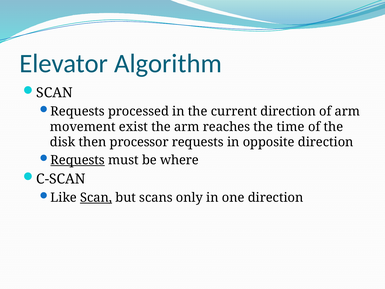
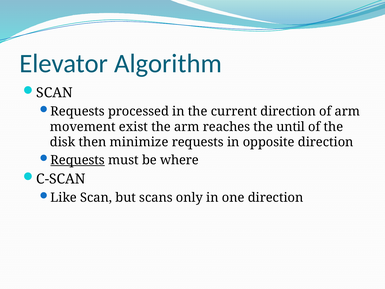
time: time -> until
processor: processor -> minimize
Scan at (96, 197) underline: present -> none
